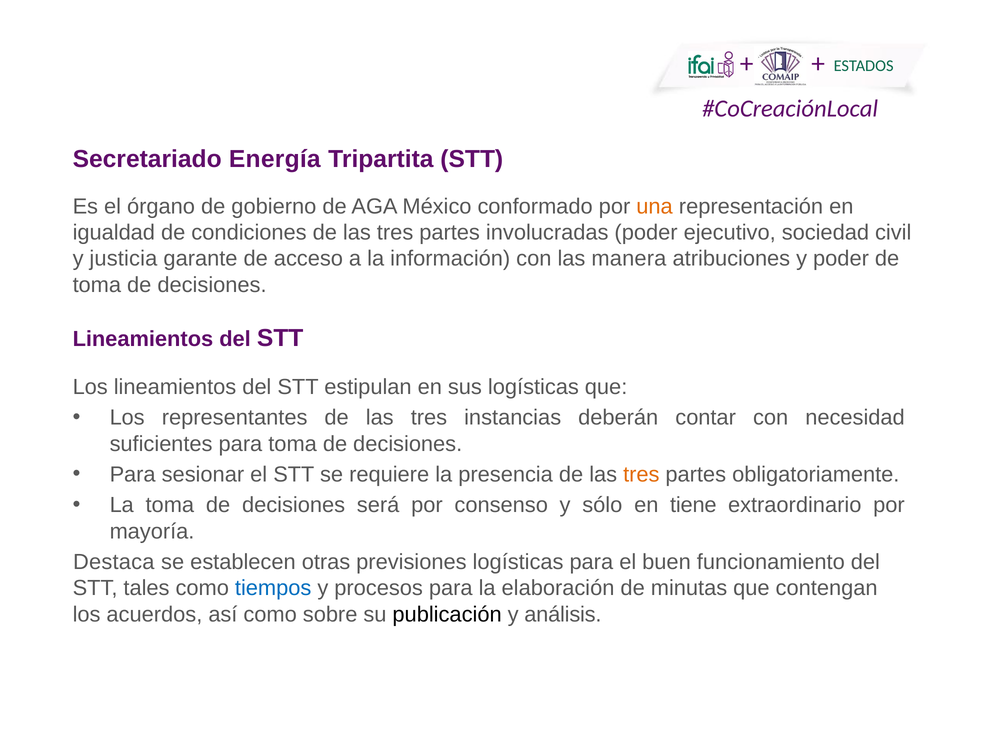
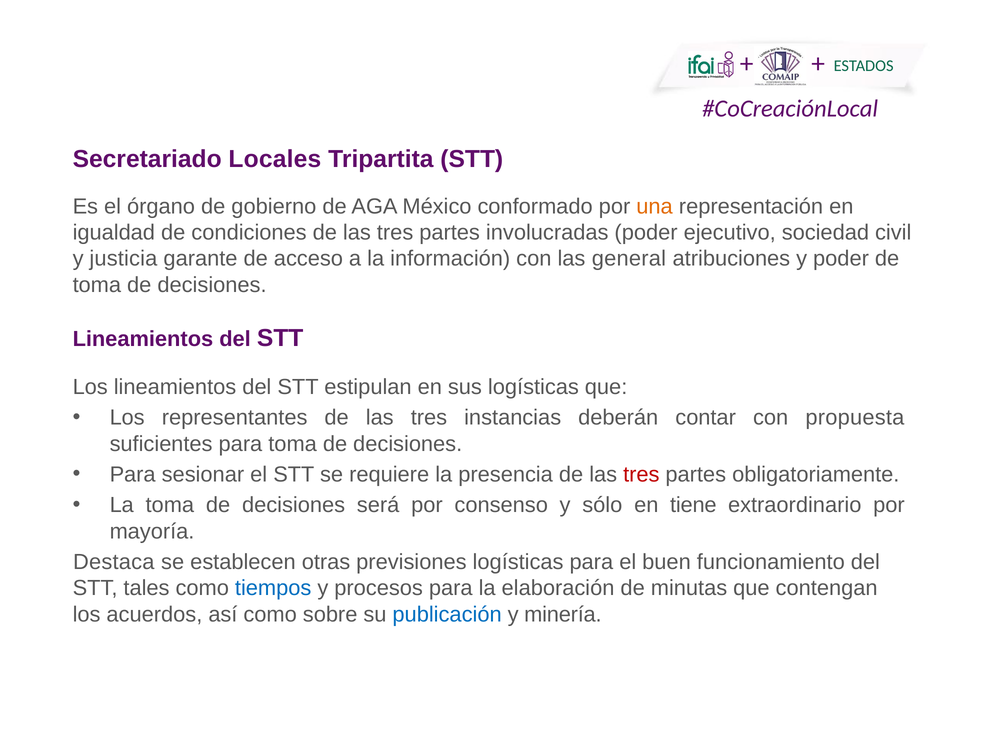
Energía: Energía -> Locales
manera: manera -> general
necesidad: necesidad -> propuesta
tres at (641, 475) colour: orange -> red
publicación colour: black -> blue
análisis: análisis -> minería
